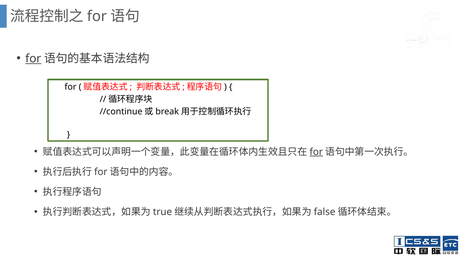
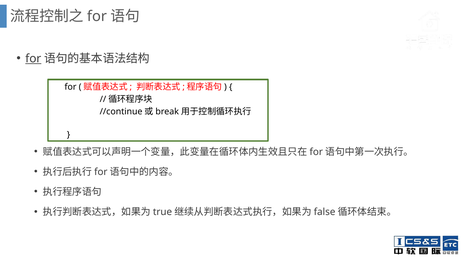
for at (316, 152) underline: present -> none
